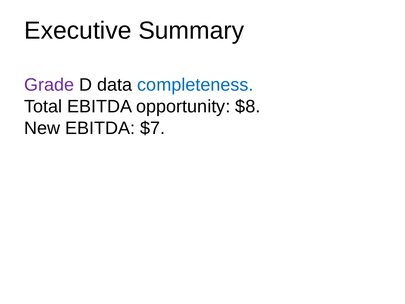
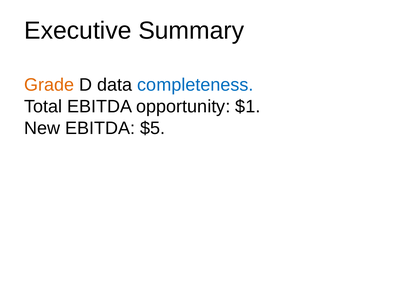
Grade colour: purple -> orange
$8: $8 -> $1
$7: $7 -> $5
